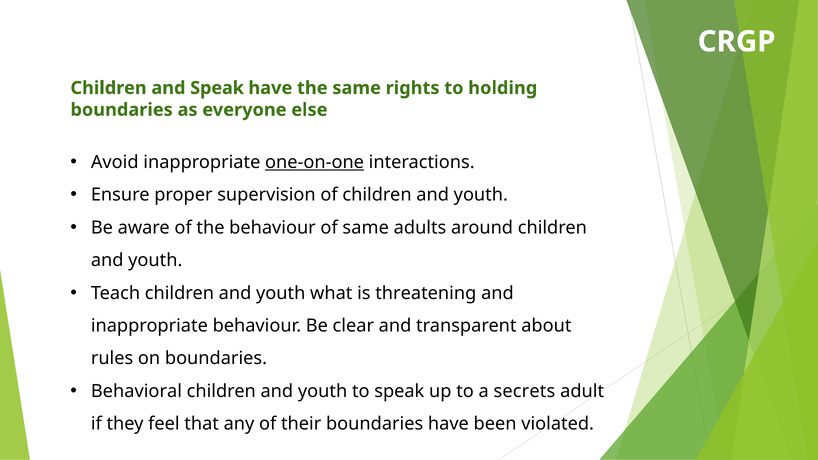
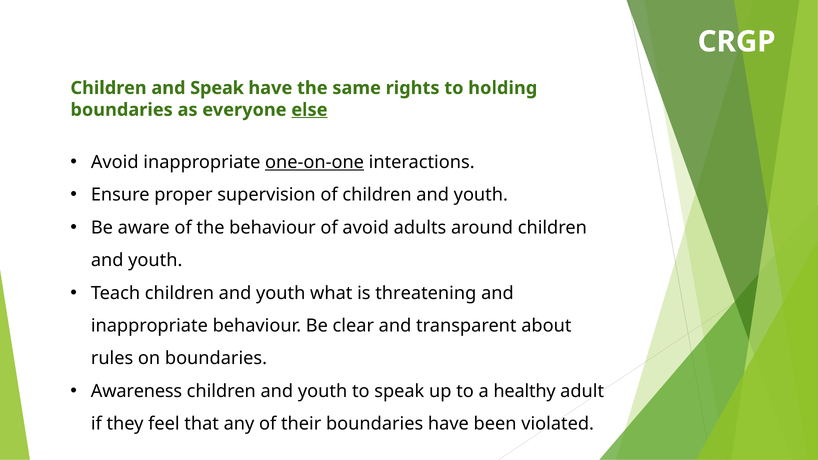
else underline: none -> present
of same: same -> avoid
Behavioral: Behavioral -> Awareness
secrets: secrets -> healthy
